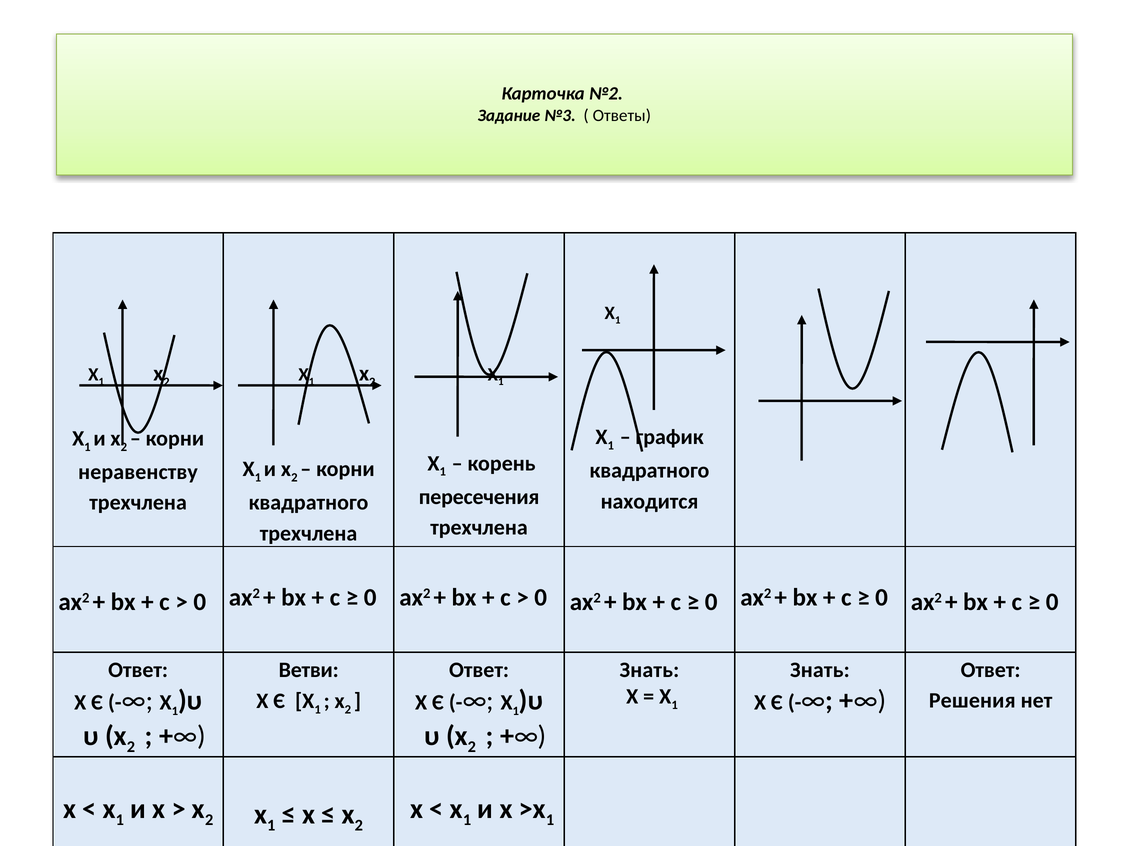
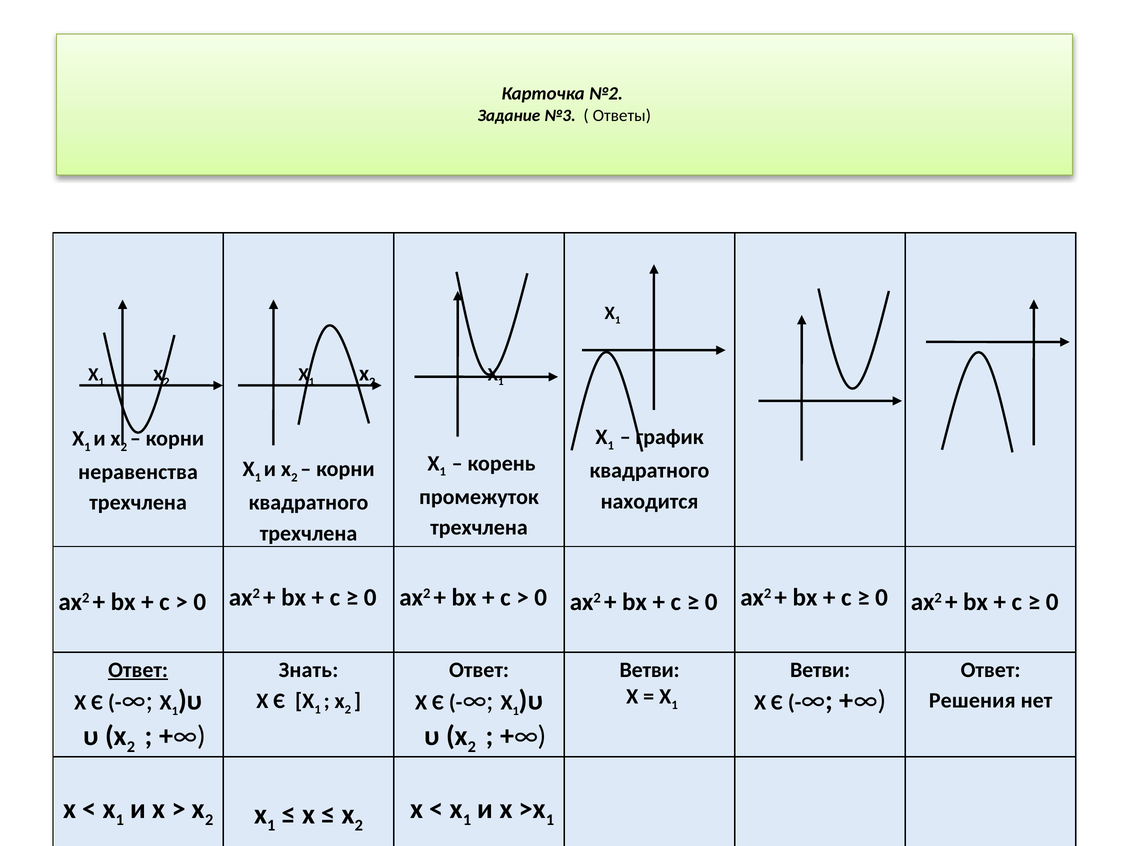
неравенству: неравенству -> неравенства
пересечения: пересечения -> промежуток
Ответ at (138, 670) underline: none -> present
Ветви: Ветви -> Знать
Знать at (649, 670): Знать -> Ветви
Знать at (820, 670): Знать -> Ветви
